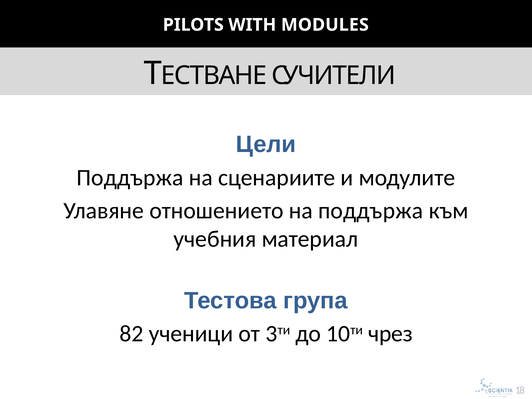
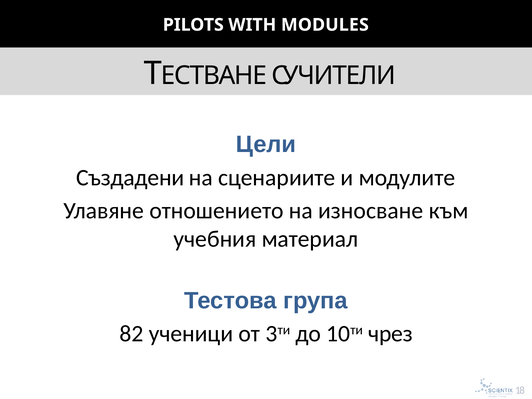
Поддържа at (130, 178): Поддържа -> Създадени
на поддържа: поддържа -> износване
